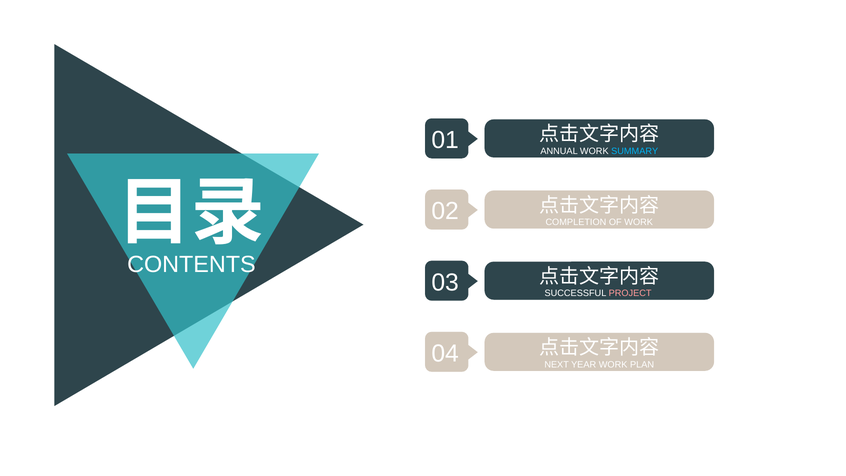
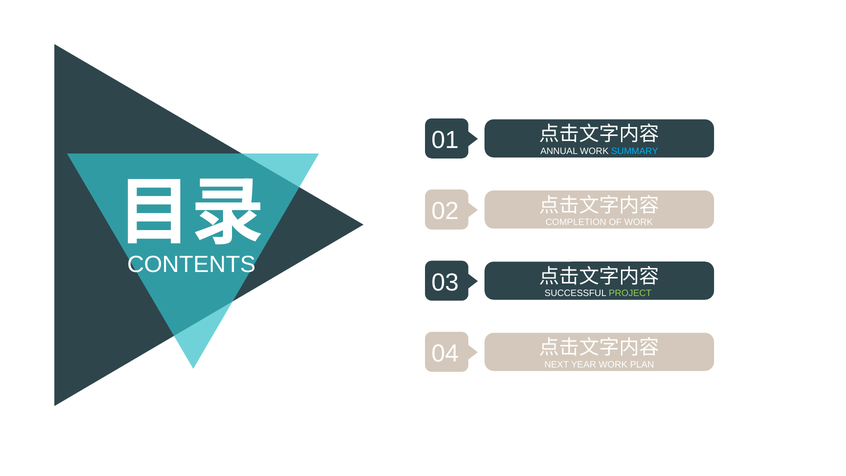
PROJECT colour: pink -> light green
